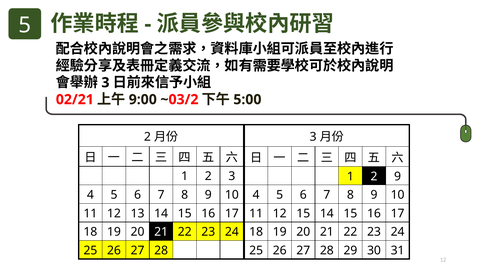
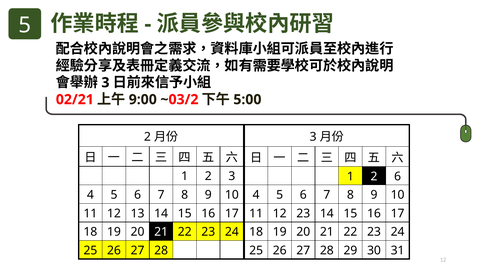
2 9: 9 -> 6
12 15: 15 -> 23
